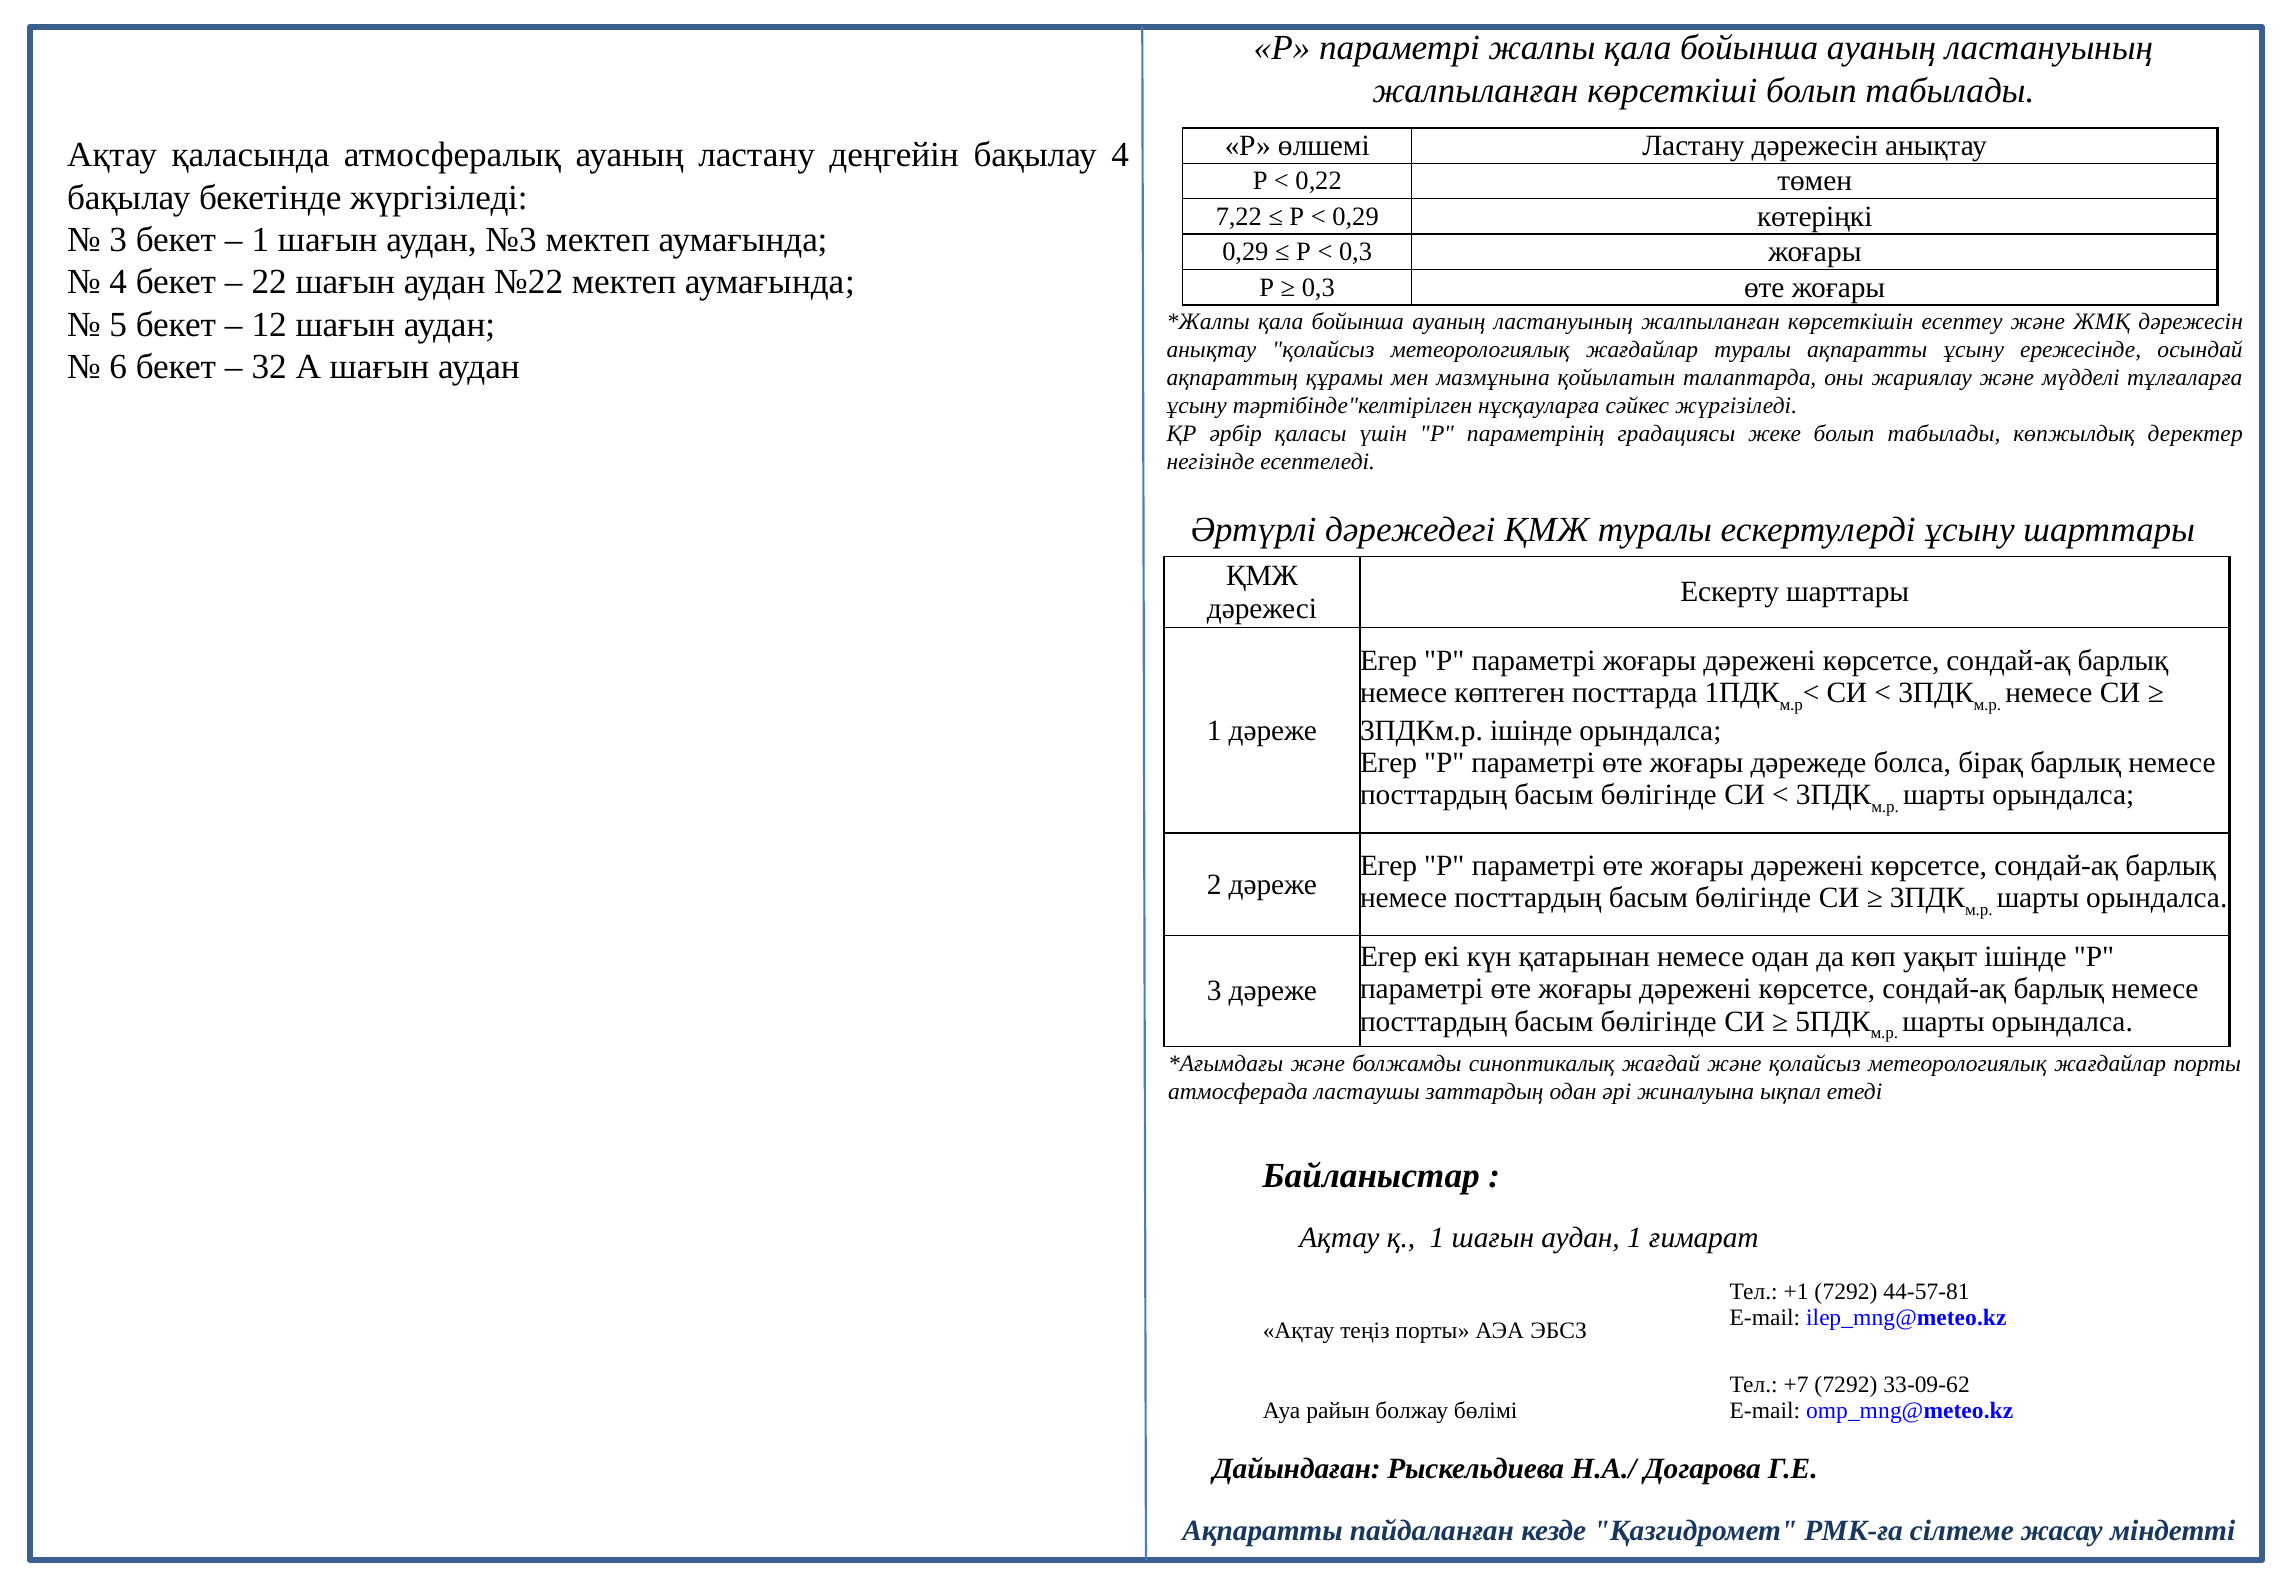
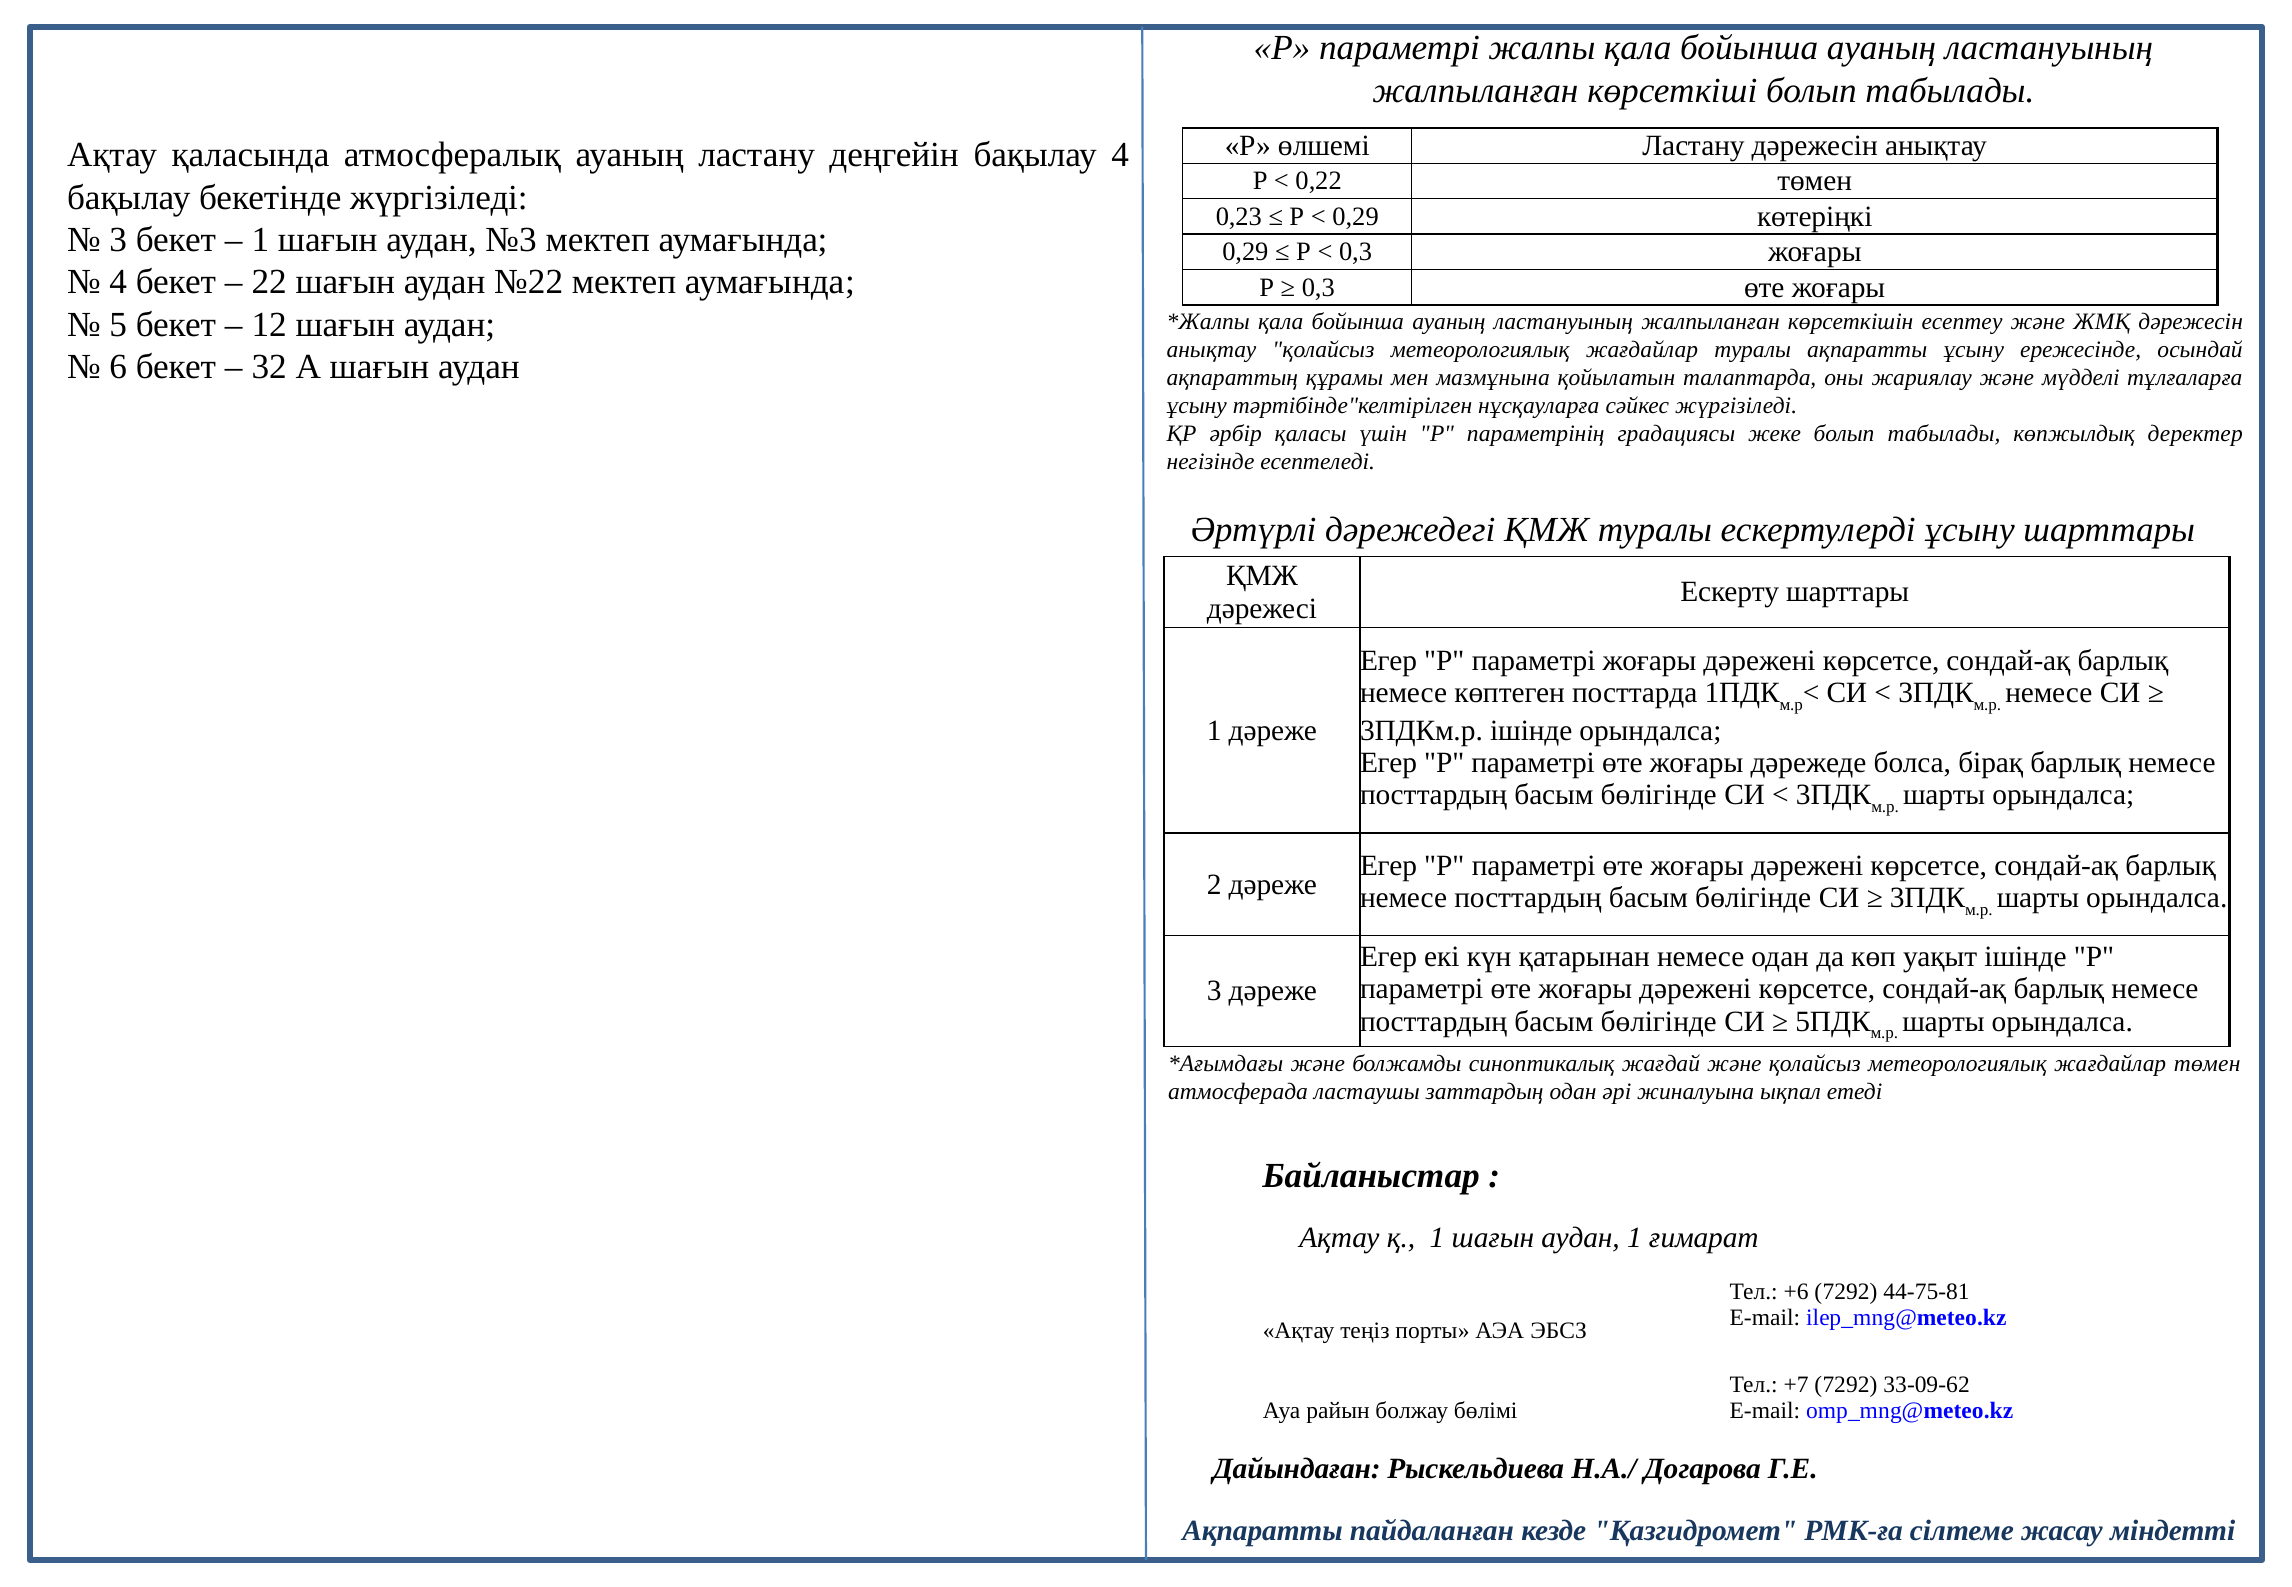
7,22: 7,22 -> 0,23
жағдайлар порты: порты -> төмен
+1: +1 -> +6
44-57-81: 44-57-81 -> 44-75-81
